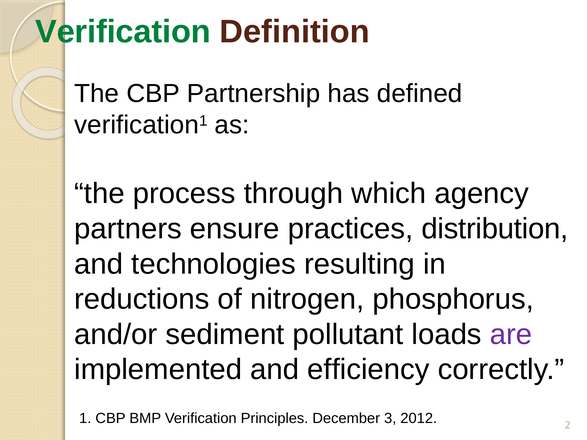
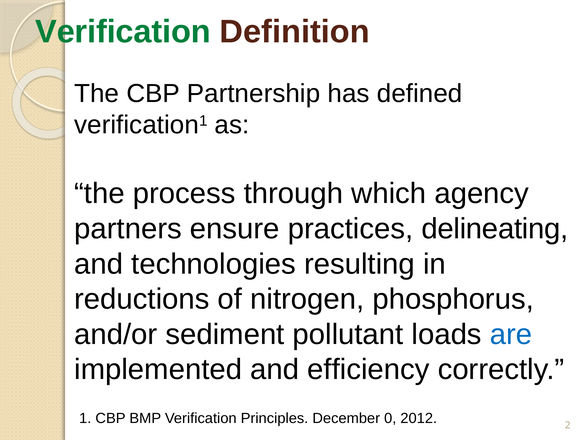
distribution: distribution -> delineating
are colour: purple -> blue
3: 3 -> 0
